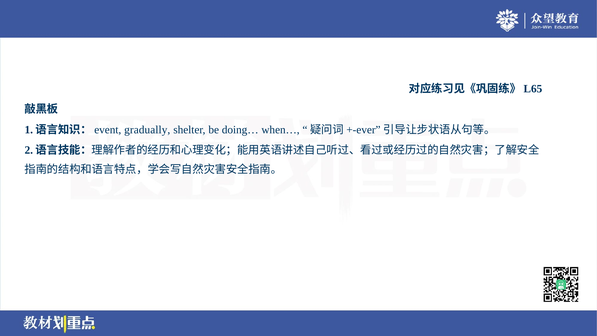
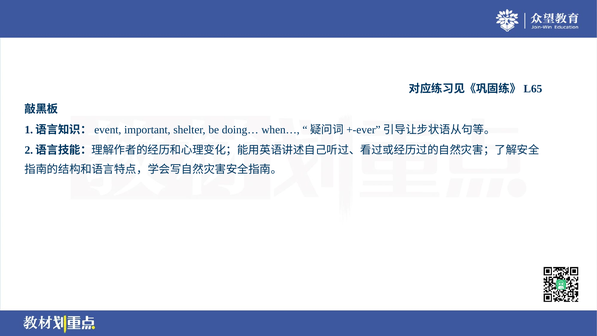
gradually: gradually -> important
